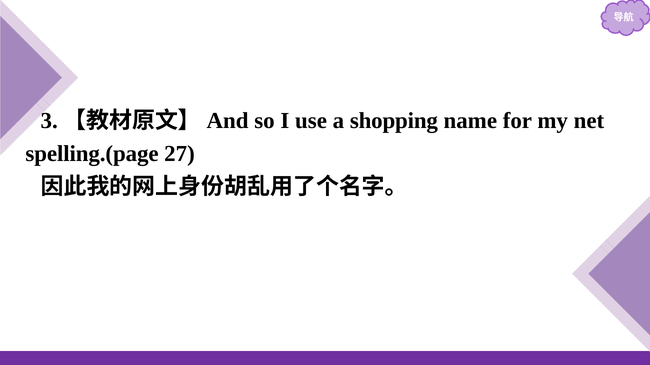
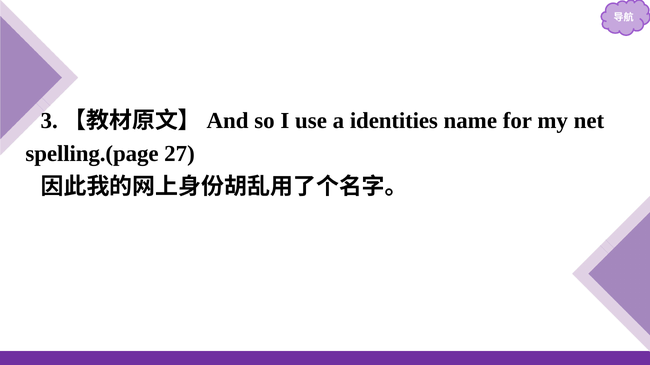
shopping: shopping -> identities
